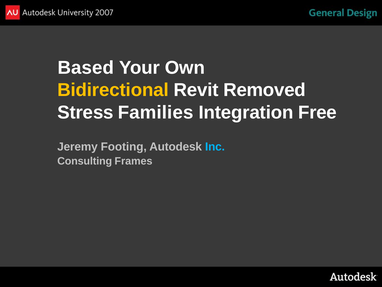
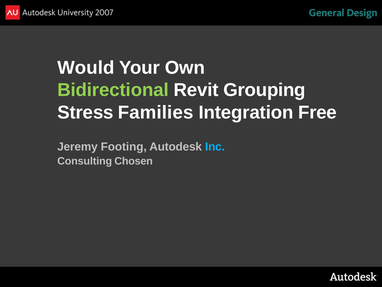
Based: Based -> Would
Bidirectional colour: yellow -> light green
Removed: Removed -> Grouping
Frames: Frames -> Chosen
